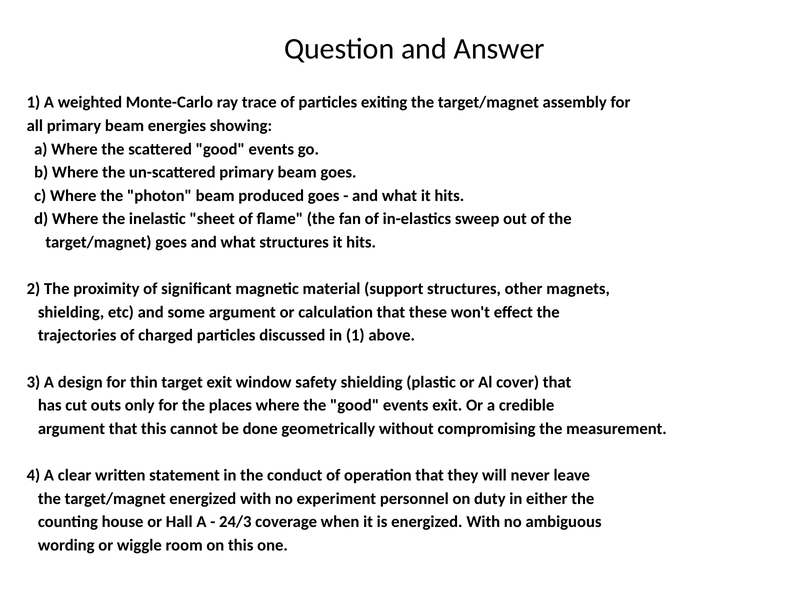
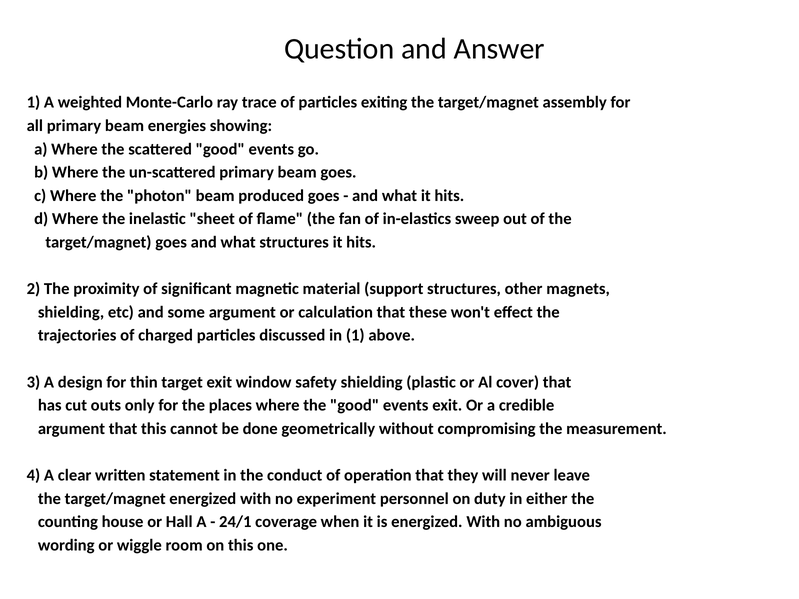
24/3: 24/3 -> 24/1
